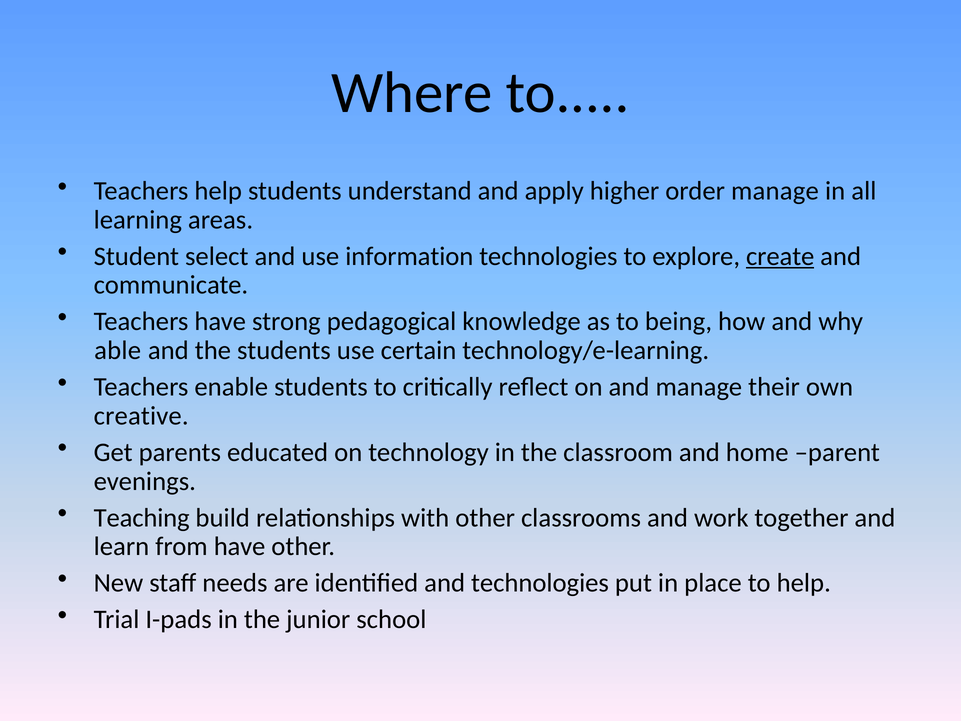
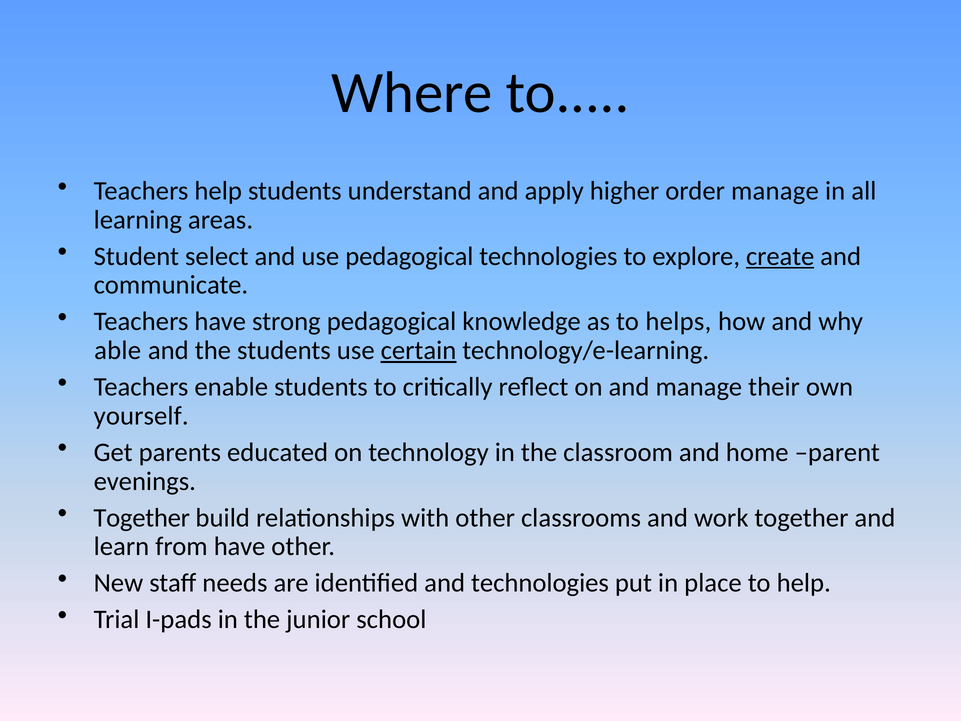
use information: information -> pedagogical
being: being -> helps
certain underline: none -> present
creative: creative -> yourself
Teaching at (142, 518): Teaching -> Together
